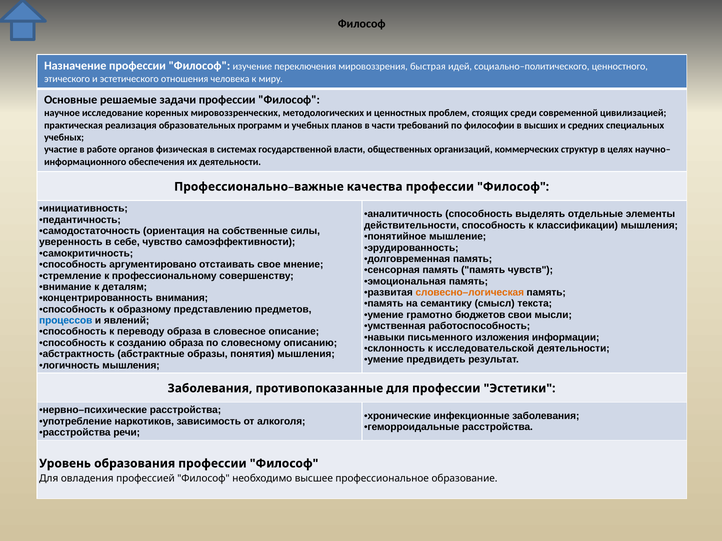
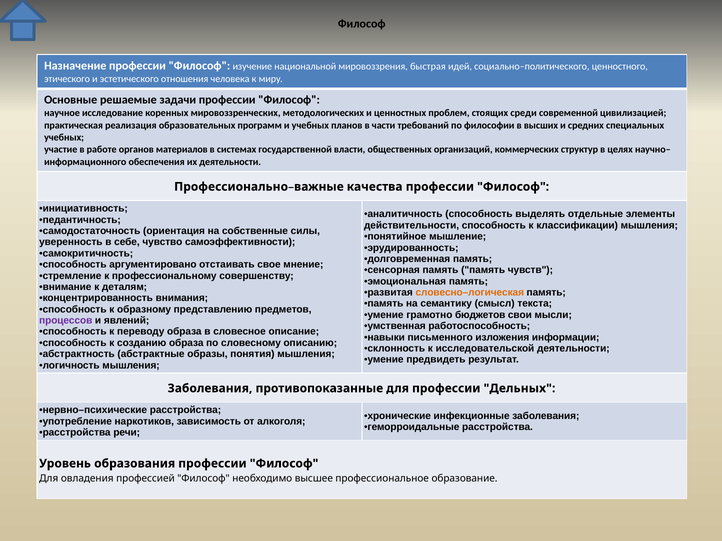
переключения: переключения -> национальной
физическая: физическая -> материалов
процессов colour: blue -> purple
Эстетики: Эстетики -> Дельных
